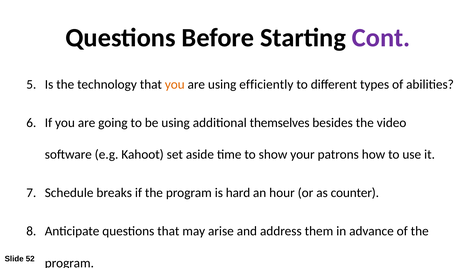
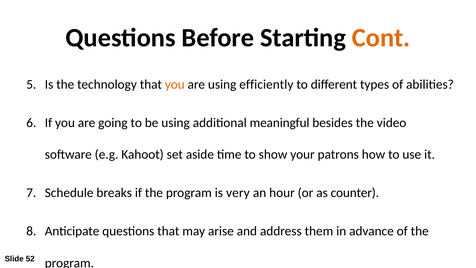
Cont colour: purple -> orange
themselves: themselves -> meaningful
hard: hard -> very
